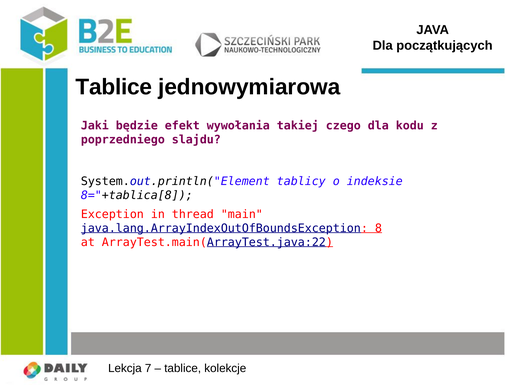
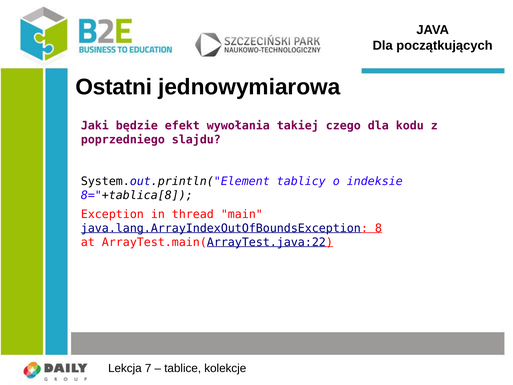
Tablice at (114, 87): Tablice -> Ostatni
